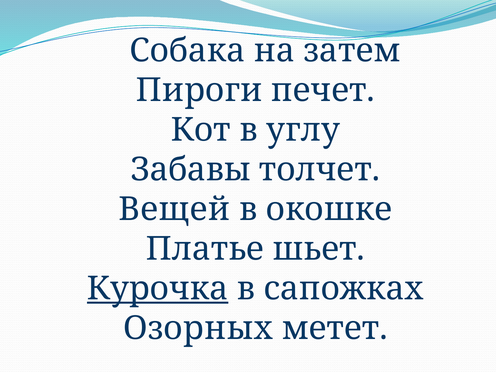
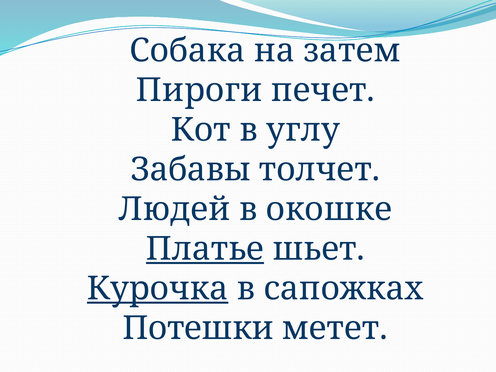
Вещей: Вещей -> Людей
Платье underline: none -> present
Озорных: Озорных -> Потешки
